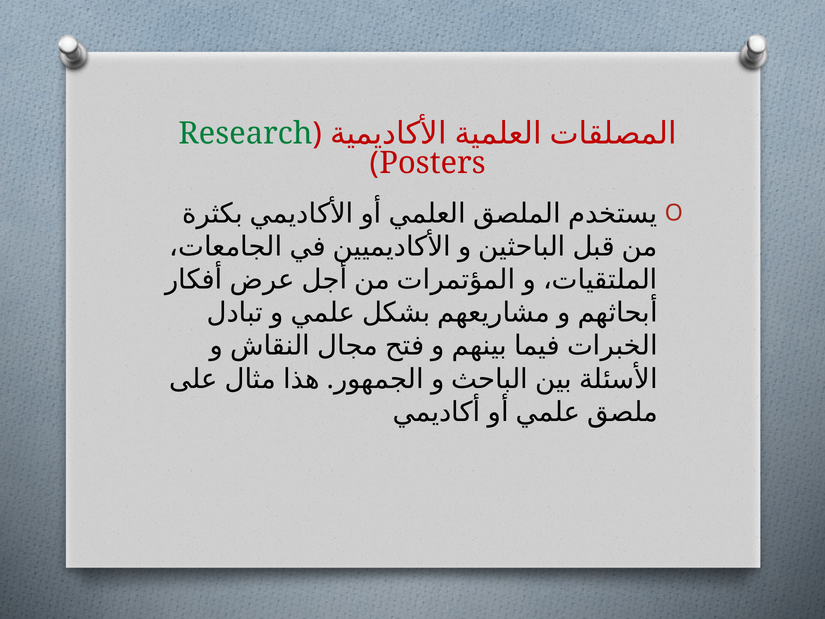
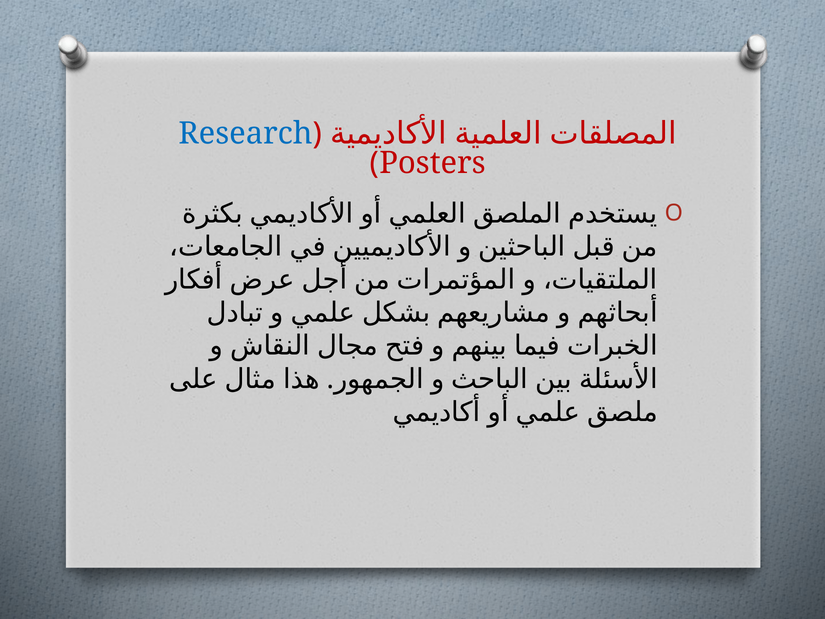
Research colour: green -> blue
